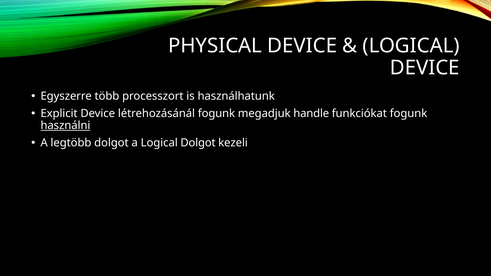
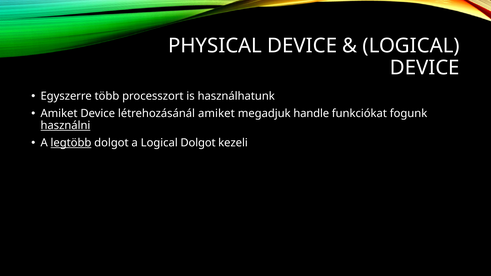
Explicit at (59, 113): Explicit -> Amiket
létrehozásánál fogunk: fogunk -> amiket
legtöbb underline: none -> present
